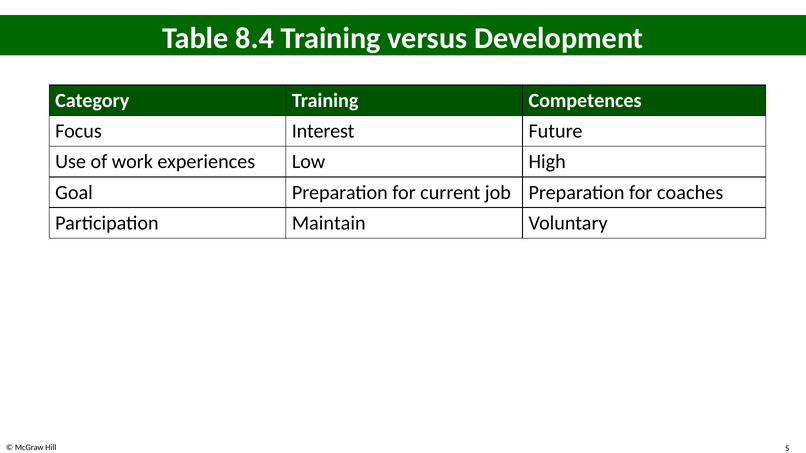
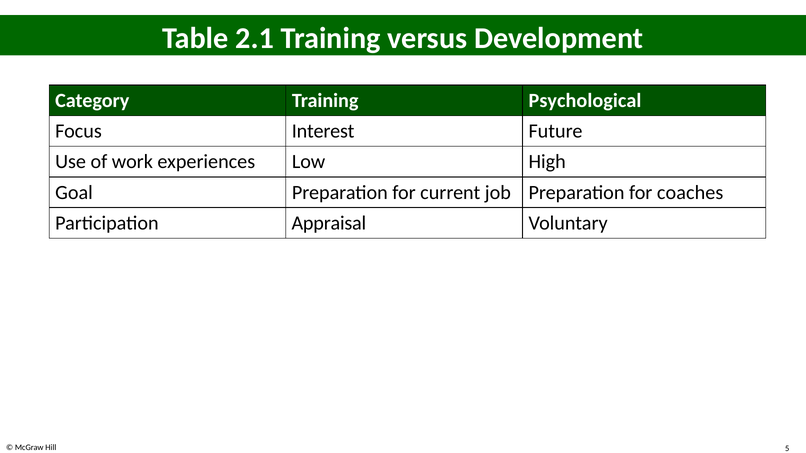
8.4: 8.4 -> 2.1
Competences: Competences -> Psychological
Maintain: Maintain -> Appraisal
